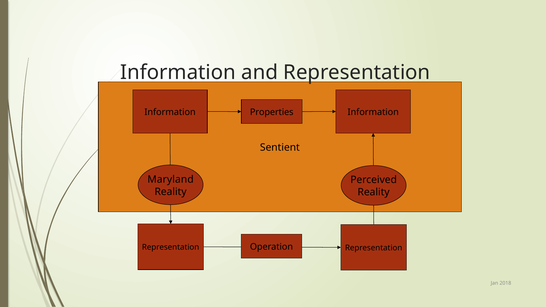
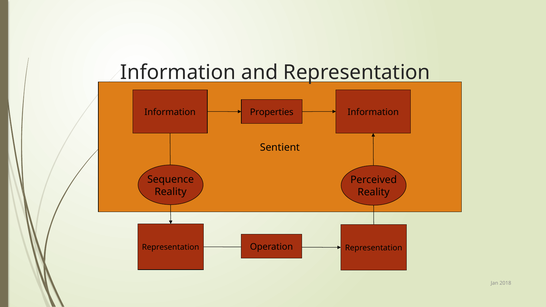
Maryland: Maryland -> Sequence
